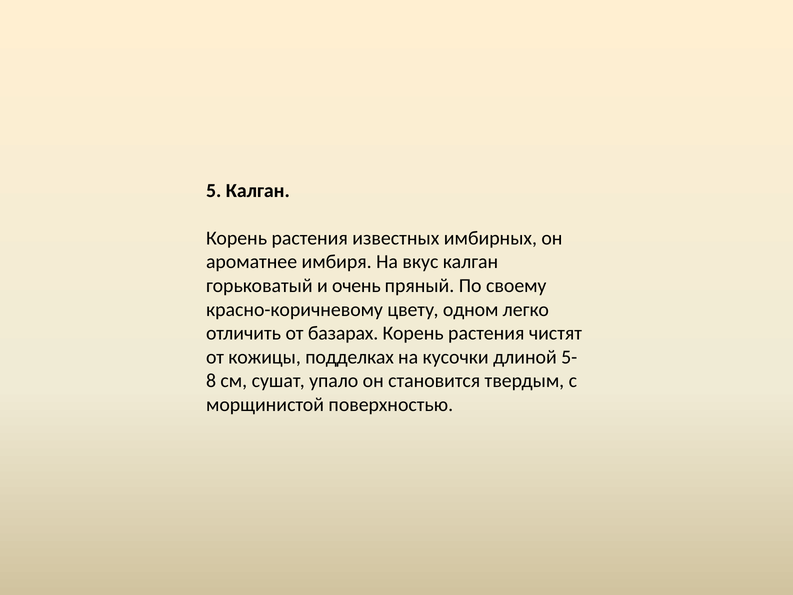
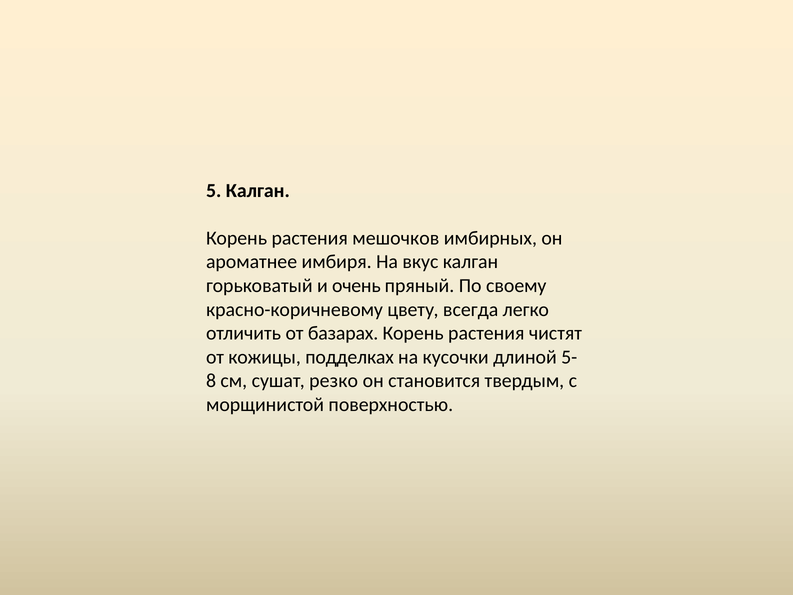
известных: известных -> мешочков
одном: одном -> всегда
упало: упало -> резко
